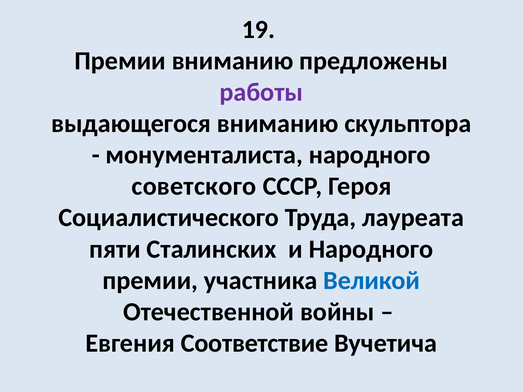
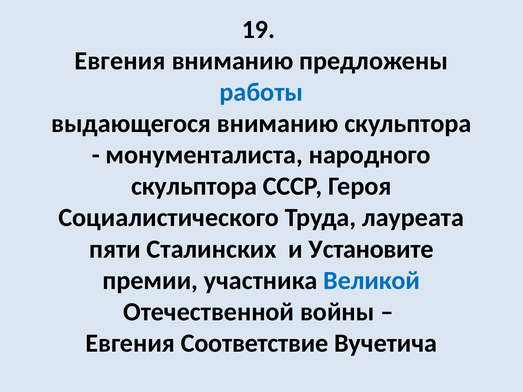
Премии at (120, 61): Премии -> Евгения
работы colour: purple -> blue
советского at (194, 186): советского -> скульптора
и Народного: Народного -> Установите
